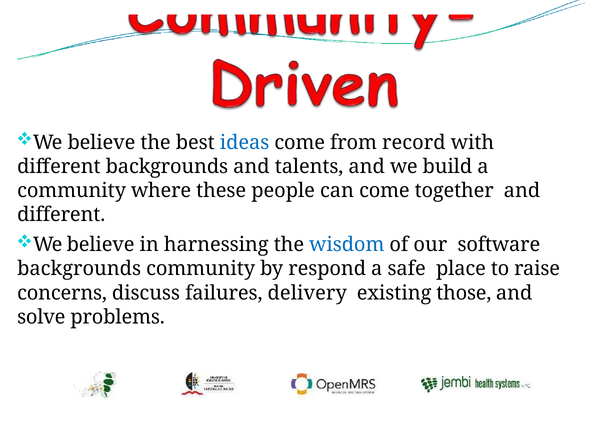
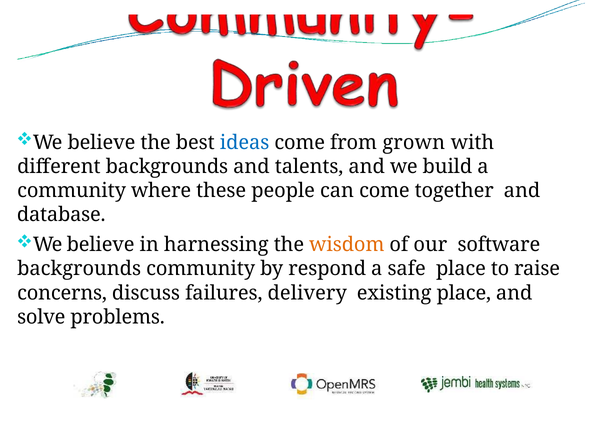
record: record -> grown
different at (61, 215): different -> database
wisdom colour: blue -> orange
existing those: those -> place
